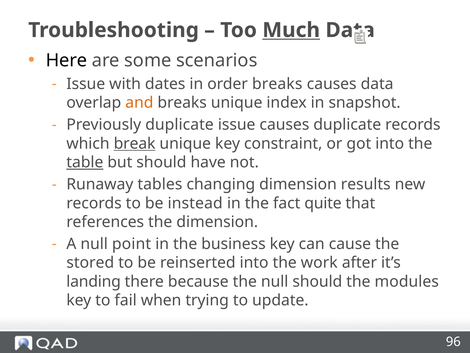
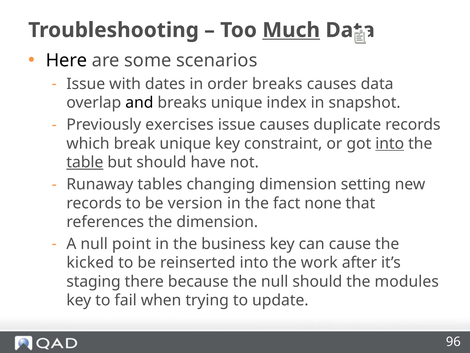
and colour: orange -> black
Previously duplicate: duplicate -> exercises
break underline: present -> none
into at (390, 143) underline: none -> present
results: results -> setting
instead: instead -> version
quite: quite -> none
stored: stored -> kicked
landing: landing -> staging
